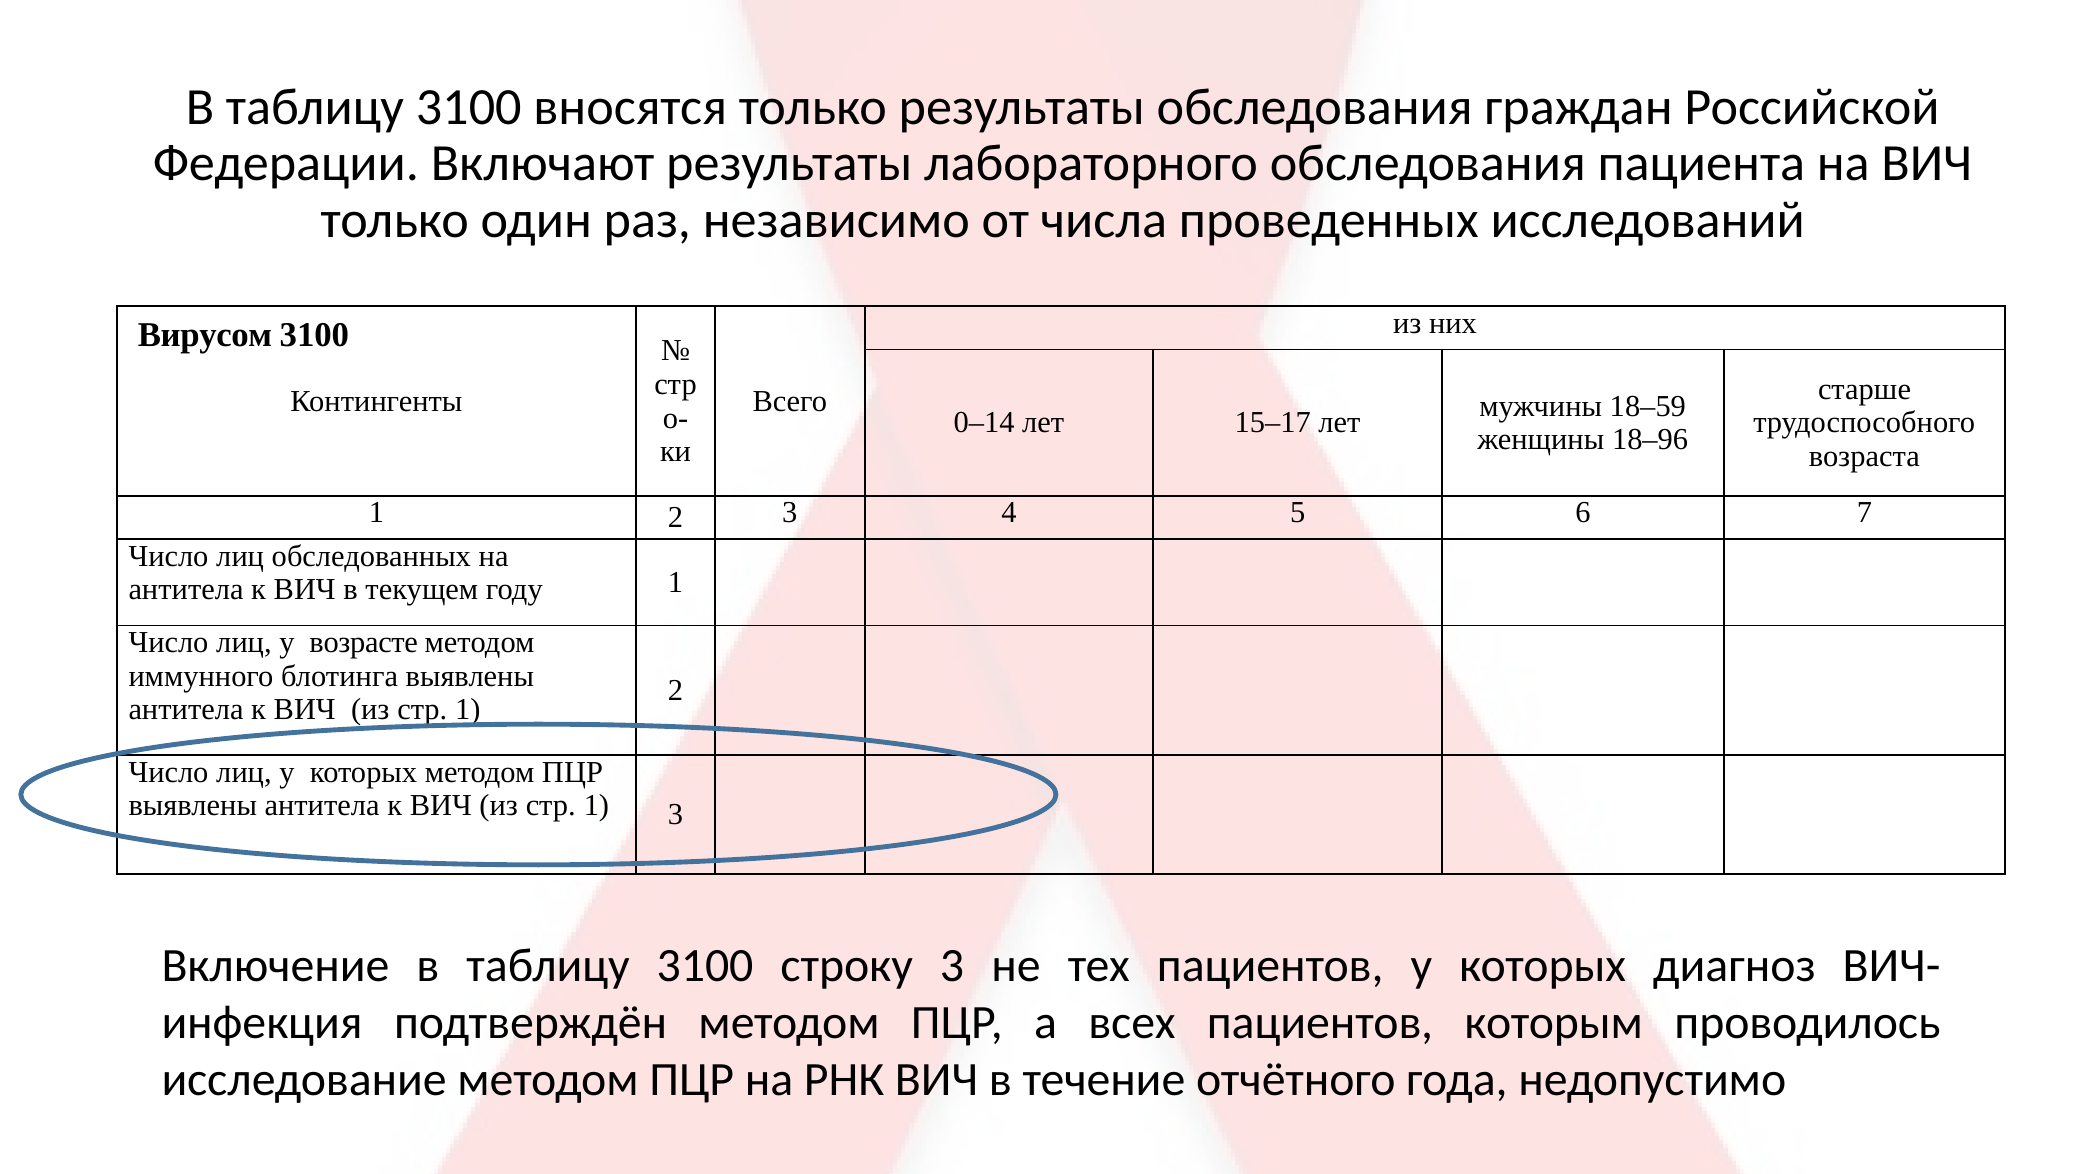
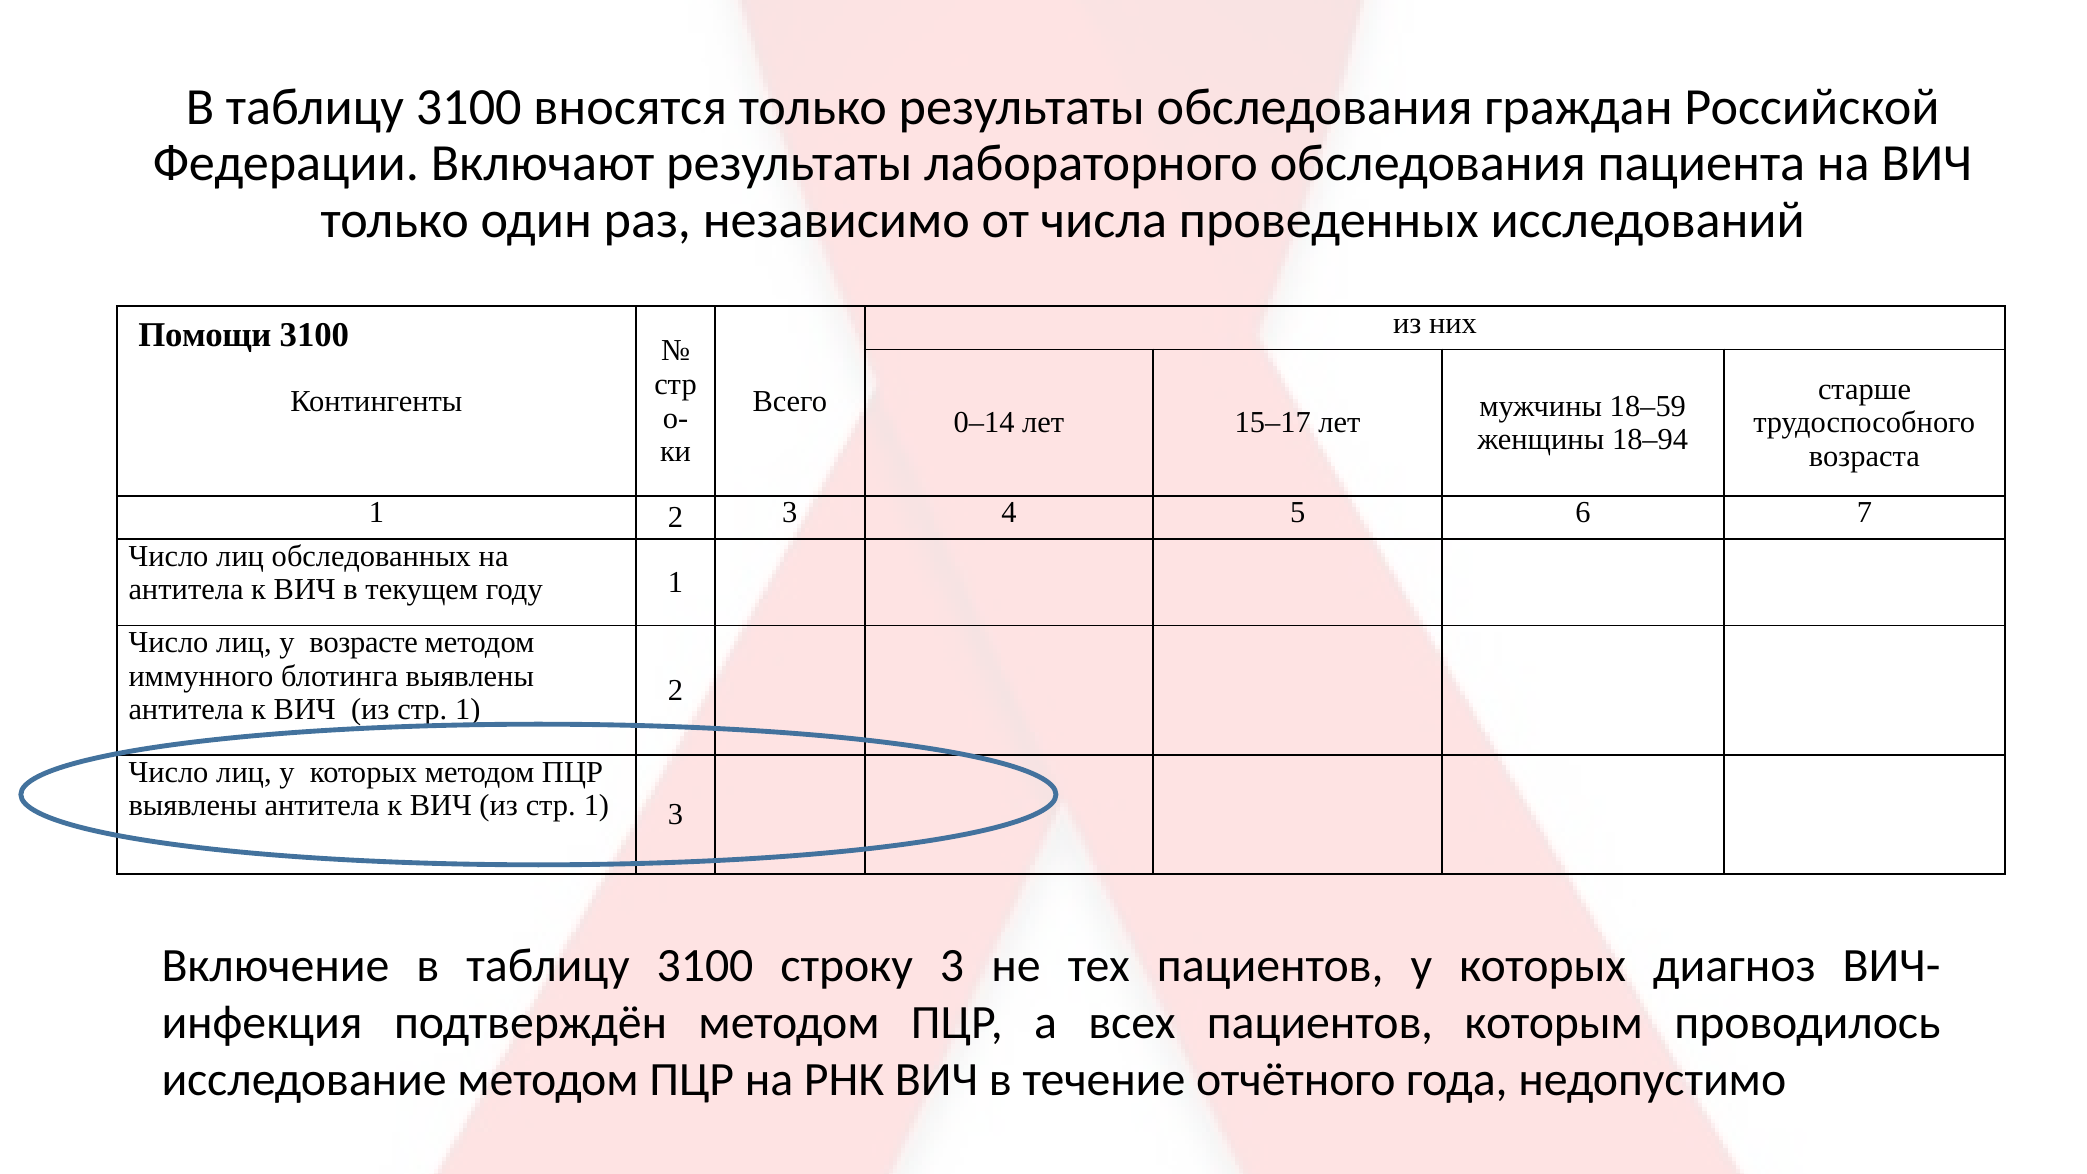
Вирусом: Вирусом -> Помощи
18–96: 18–96 -> 18–94
